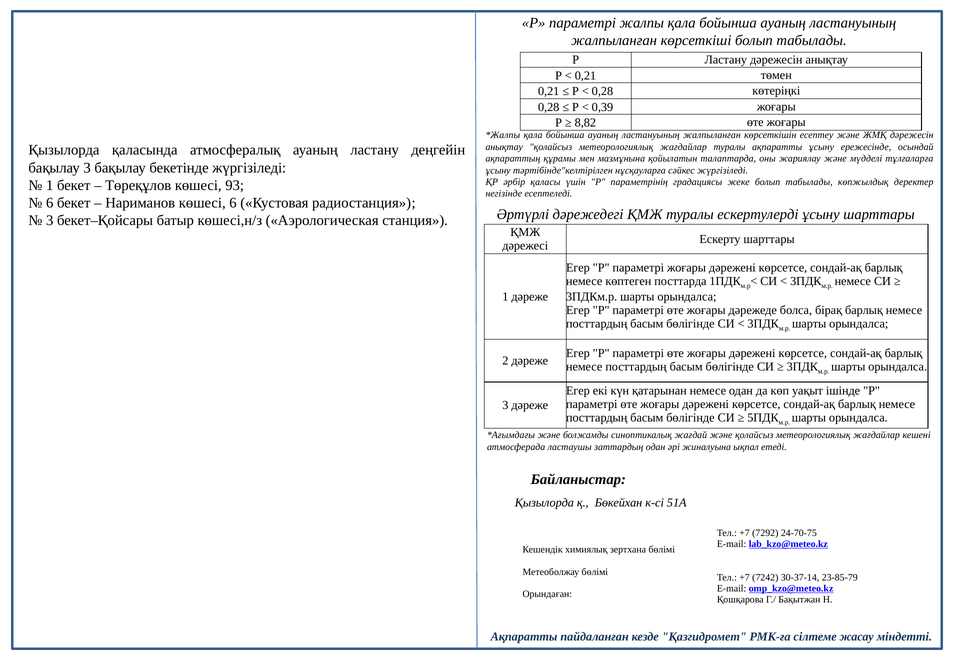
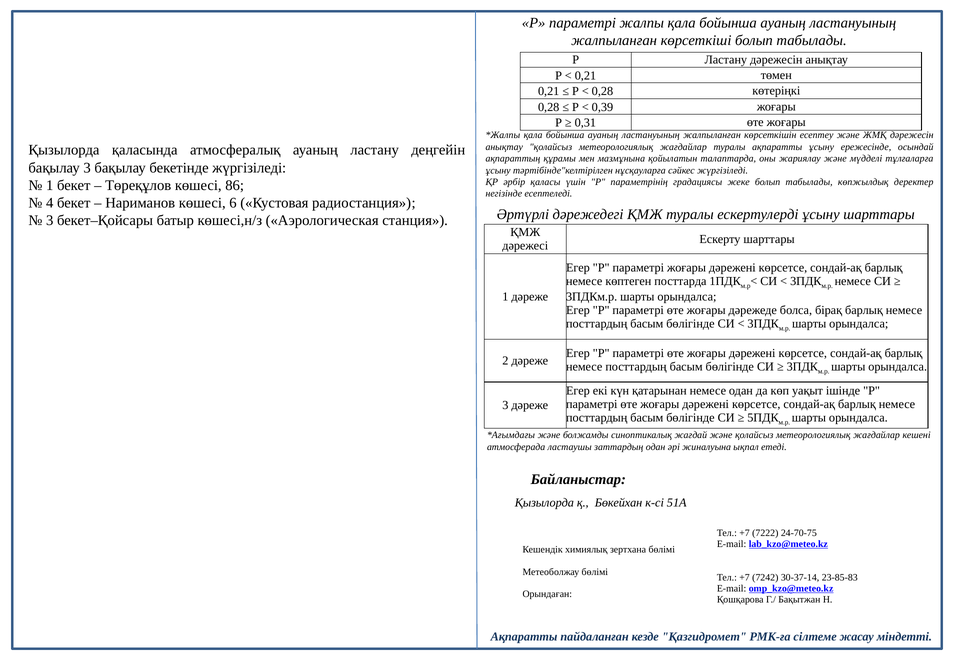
8,82: 8,82 -> 0,31
93: 93 -> 86
6 at (50, 203): 6 -> 4
7292: 7292 -> 7222
23-85-79: 23-85-79 -> 23-85-83
